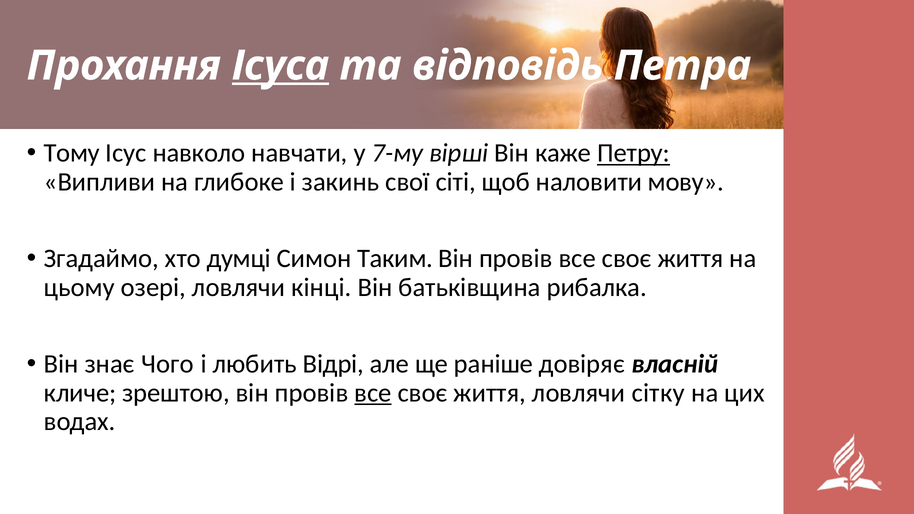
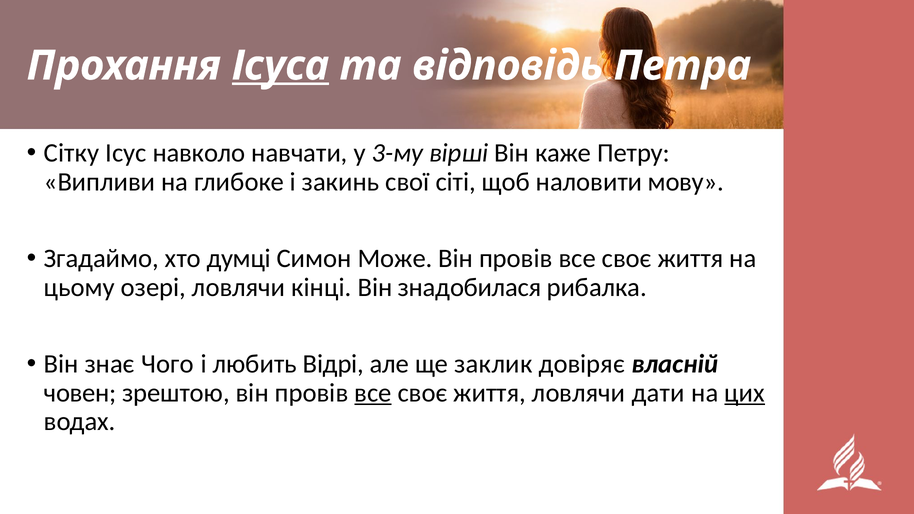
Тому: Тому -> Сітку
7-му: 7-му -> 3-му
Петру underline: present -> none
Таким: Таким -> Може
батьківщина: батьківщина -> знадобилася
раніше: раніше -> заклик
кличе: кличе -> човен
сітку: сітку -> дати
цих underline: none -> present
